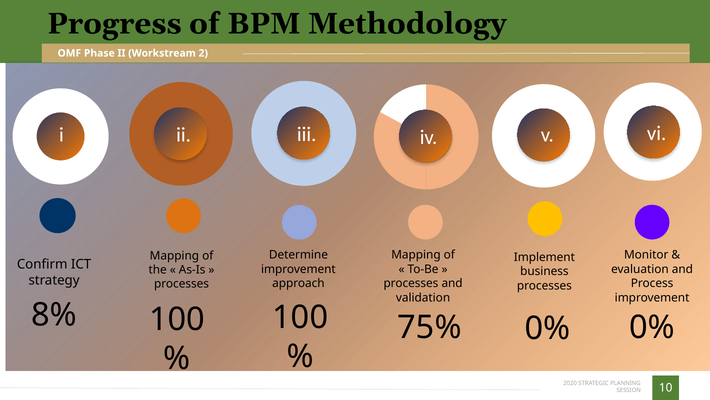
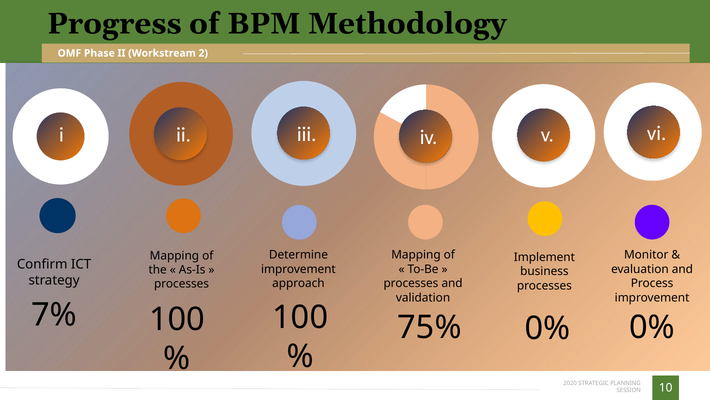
8%: 8% -> 7%
